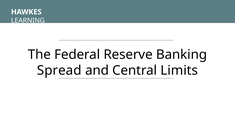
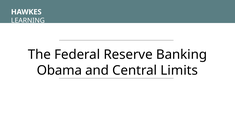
Spread: Spread -> Obama
